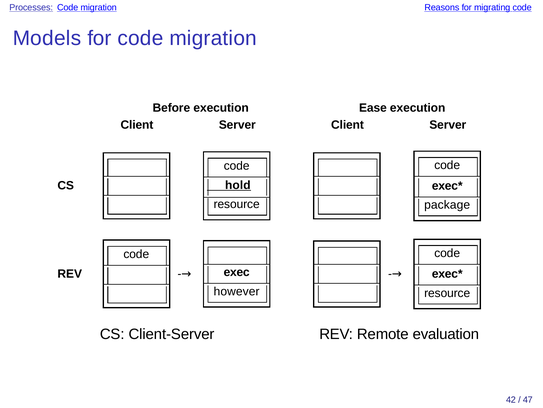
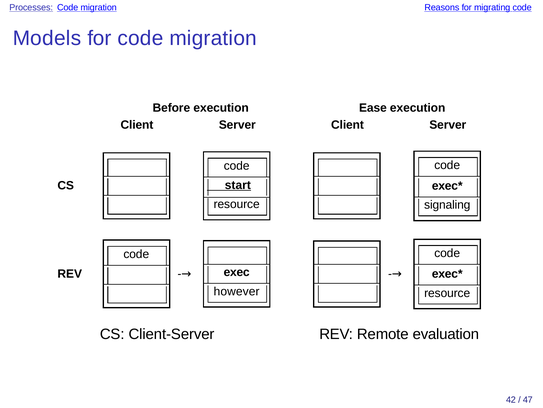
hold: hold -> start
package: package -> signaling
